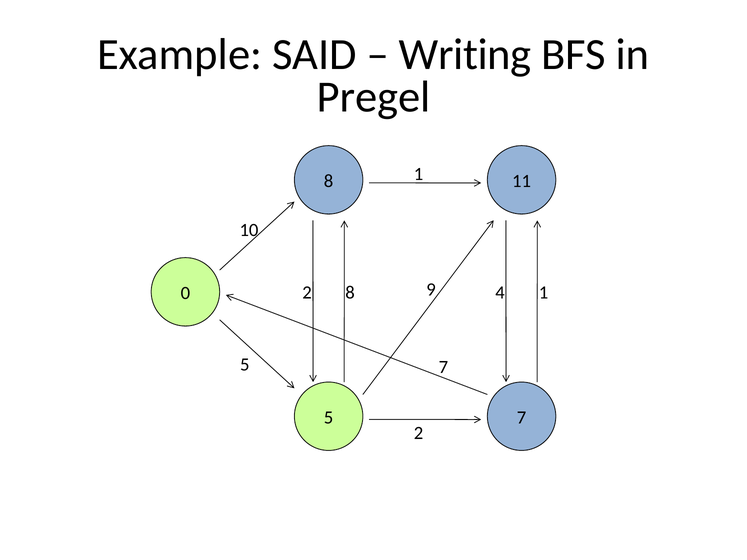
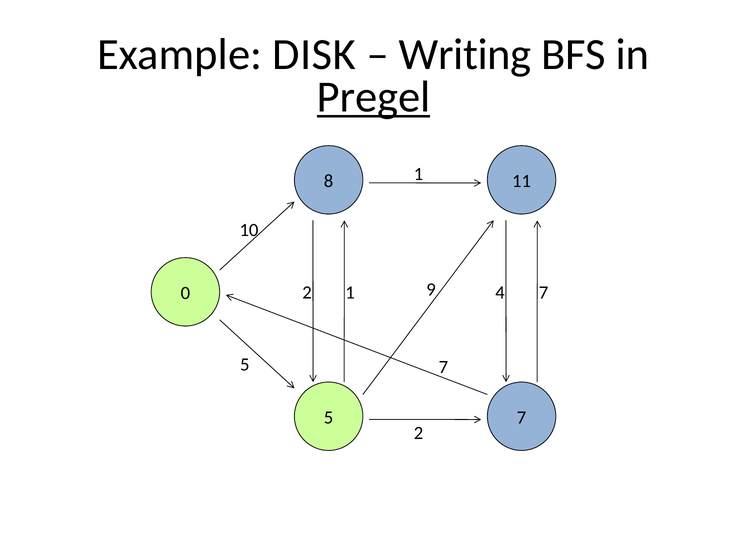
SAID: SAID -> DISK
Pregel underline: none -> present
8 at (350, 293): 8 -> 1
4 1: 1 -> 7
